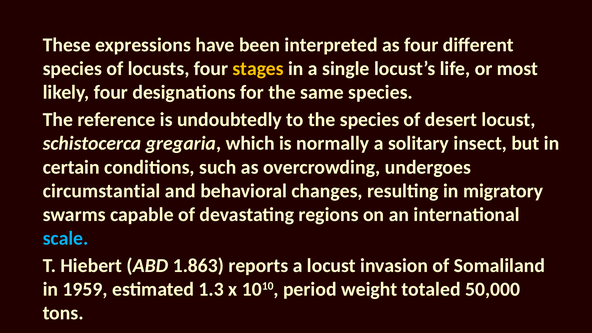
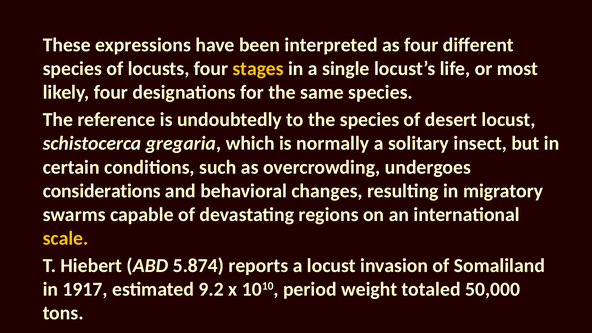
circumstantial: circumstantial -> considerations
scale colour: light blue -> yellow
1.863: 1.863 -> 5.874
1959: 1959 -> 1917
1.3: 1.3 -> 9.2
